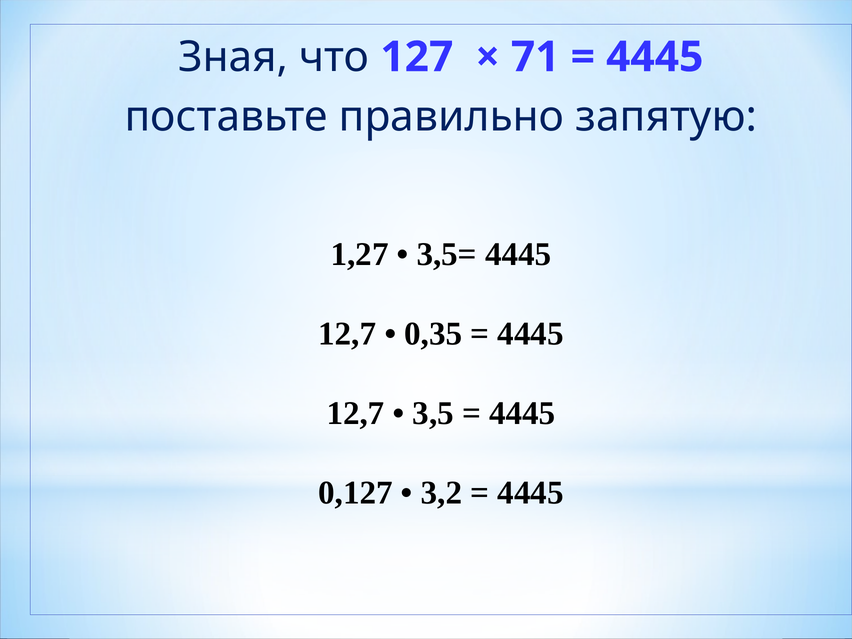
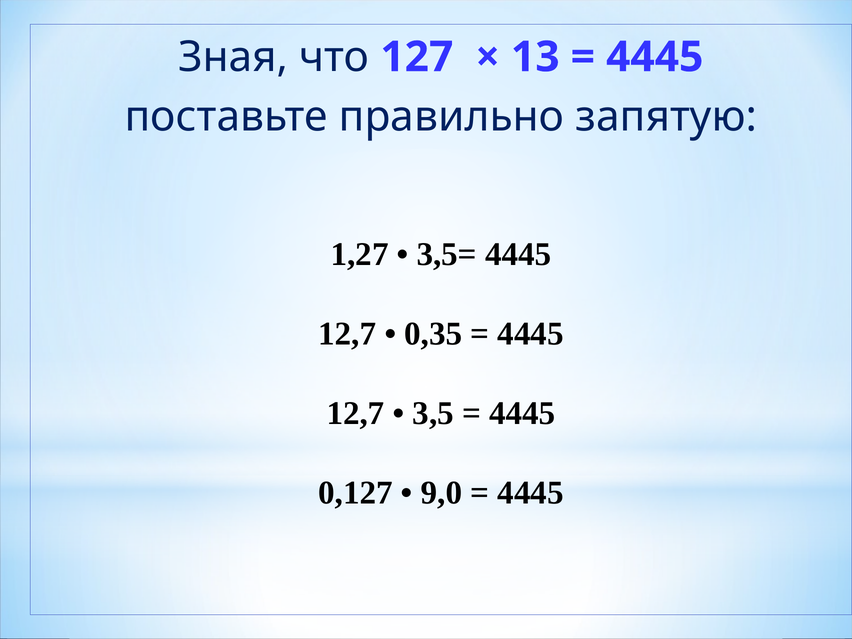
71: 71 -> 13
3,2: 3,2 -> 9,0
